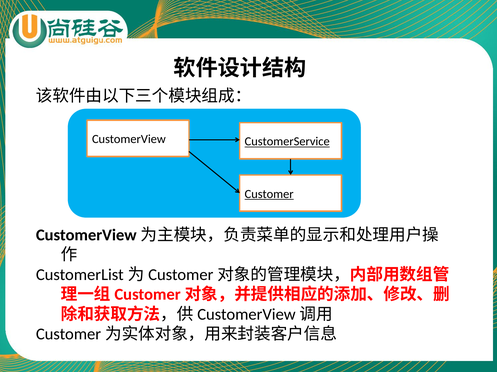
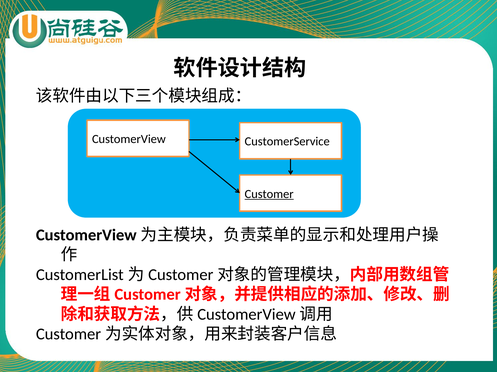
CustomerService underline: present -> none
